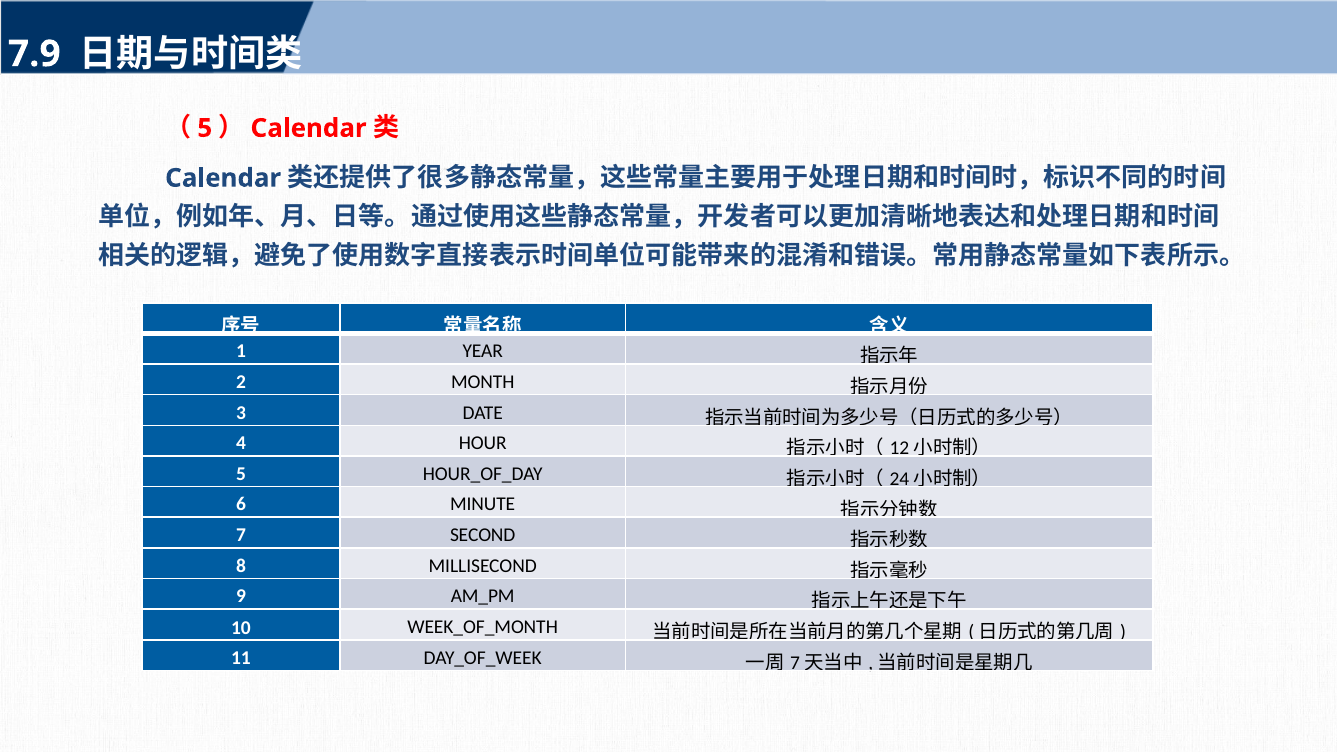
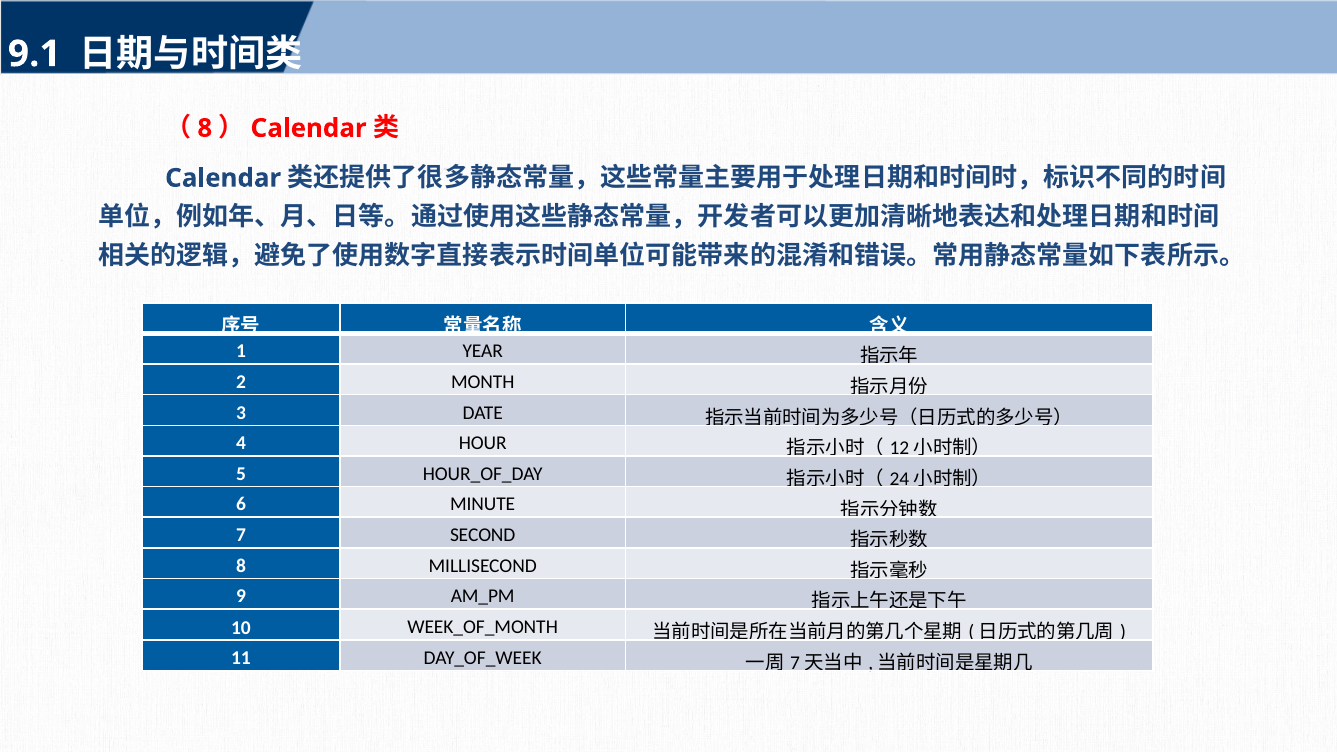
7.9: 7.9 -> 9.1
5 at (205, 128): 5 -> 8
